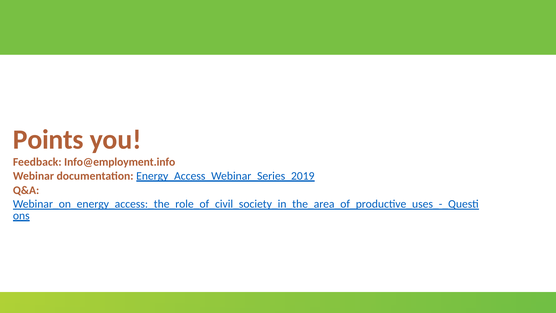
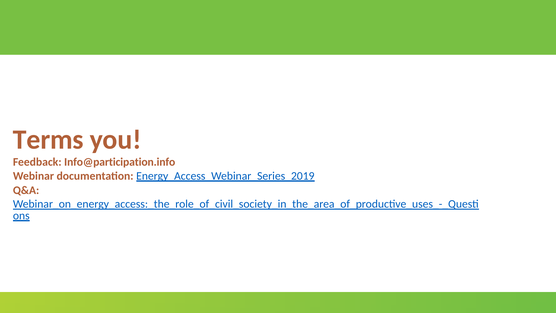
Points: Points -> Terms
Info@employment.info: Info@employment.info -> Info@participation.info
